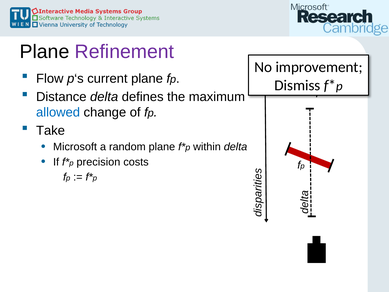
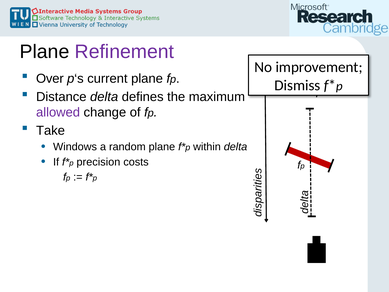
Flow: Flow -> Over
allowed colour: blue -> purple
Microsoft: Microsoft -> Windows
